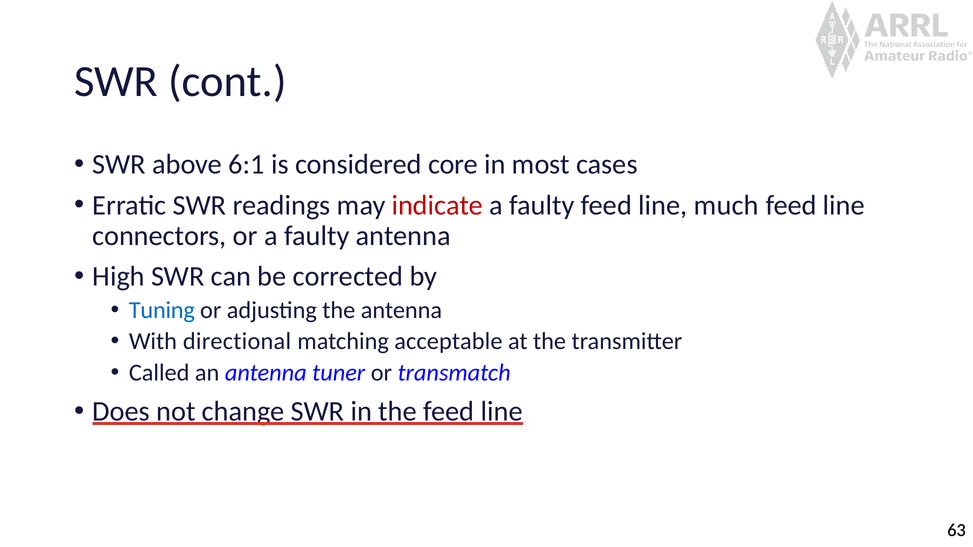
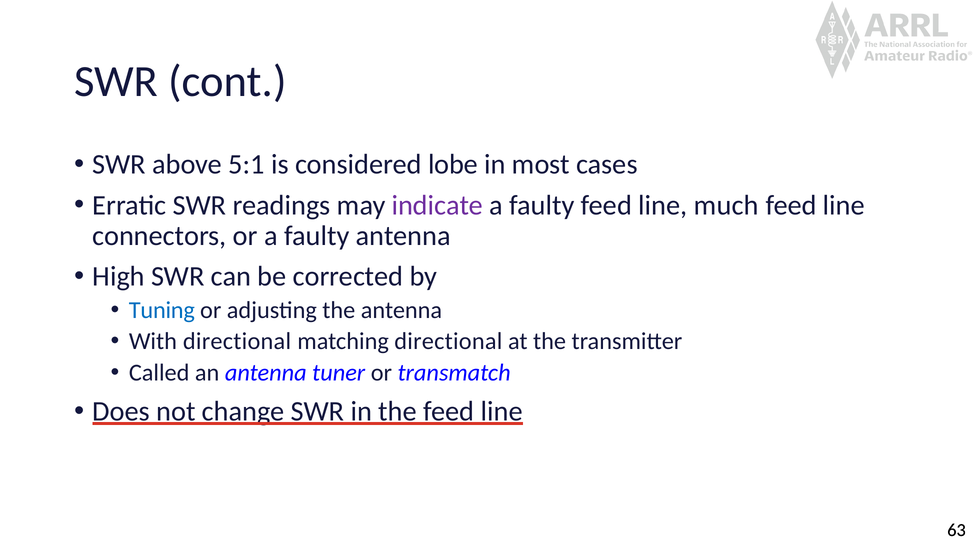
6:1: 6:1 -> 5:1
core: core -> lobe
indicate colour: red -> purple
matching acceptable: acceptable -> directional
